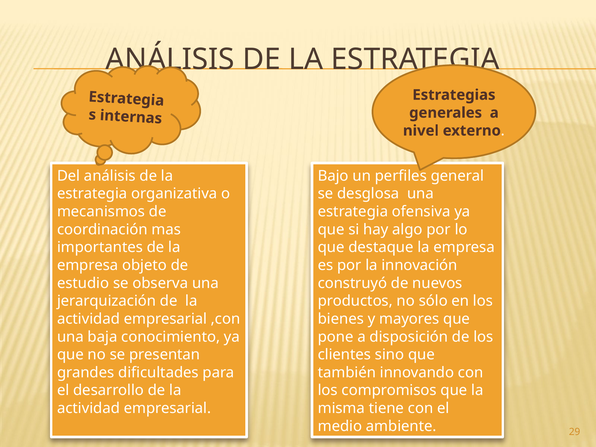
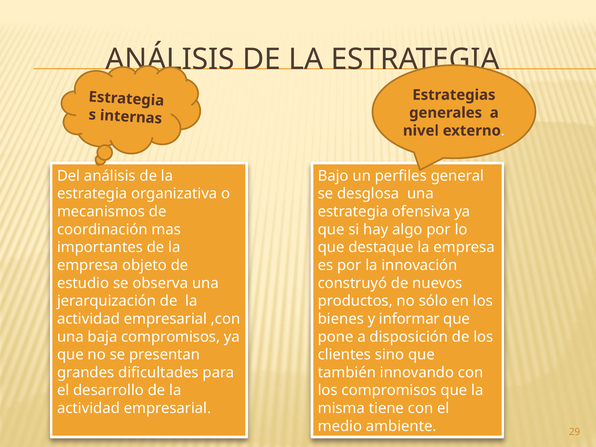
mayores: mayores -> informar
baja conocimiento: conocimiento -> compromisos
